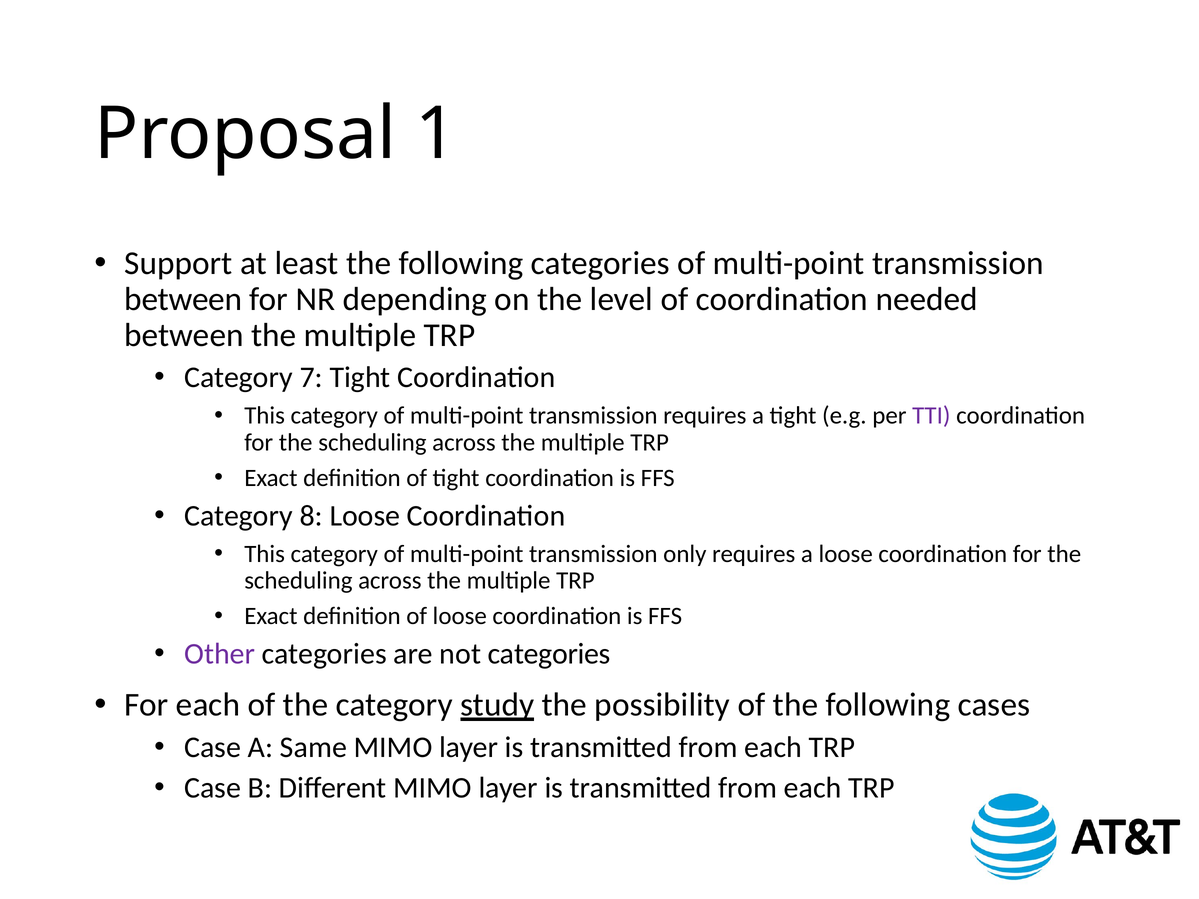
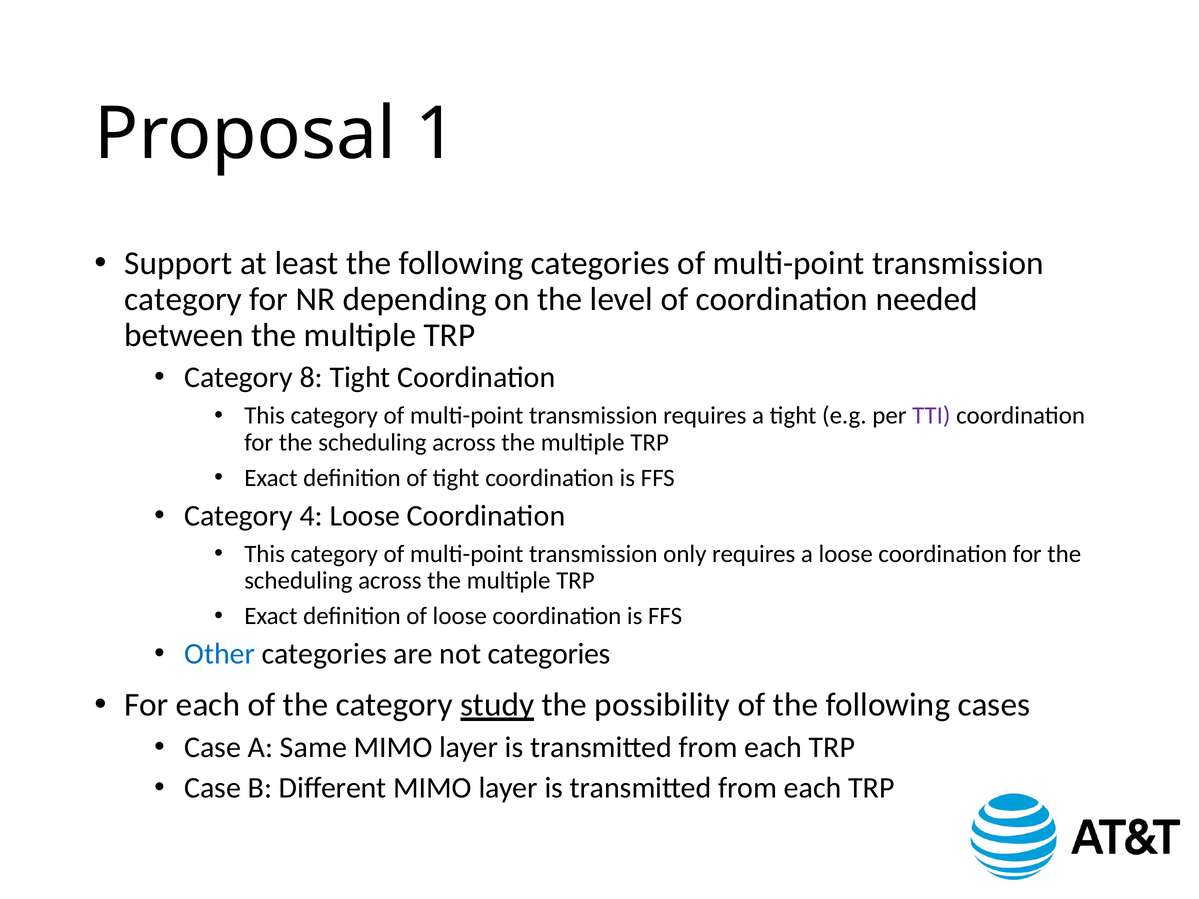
between at (183, 299): between -> category
7: 7 -> 8
8: 8 -> 4
Other colour: purple -> blue
